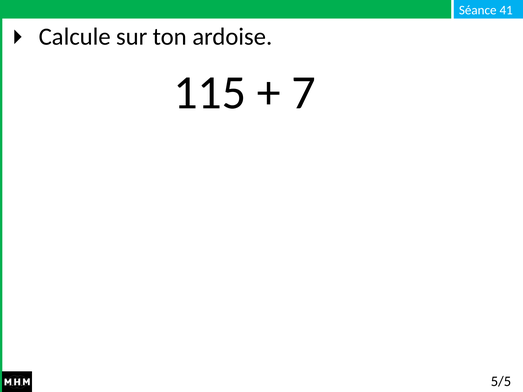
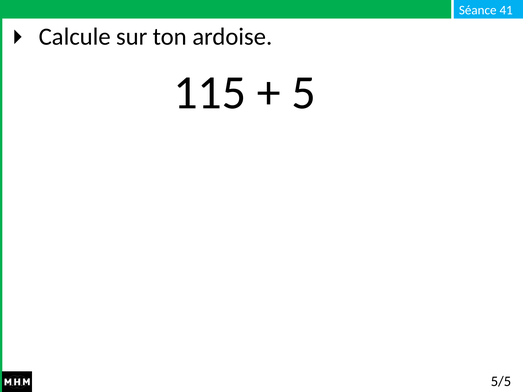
7: 7 -> 5
